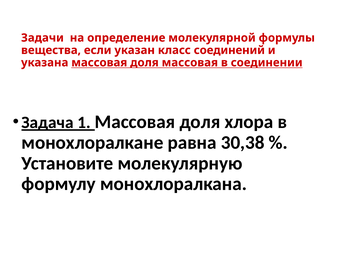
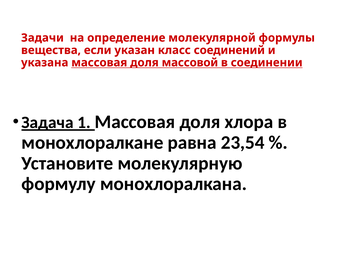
доля массовая: массовая -> массовой
30,38: 30,38 -> 23,54
